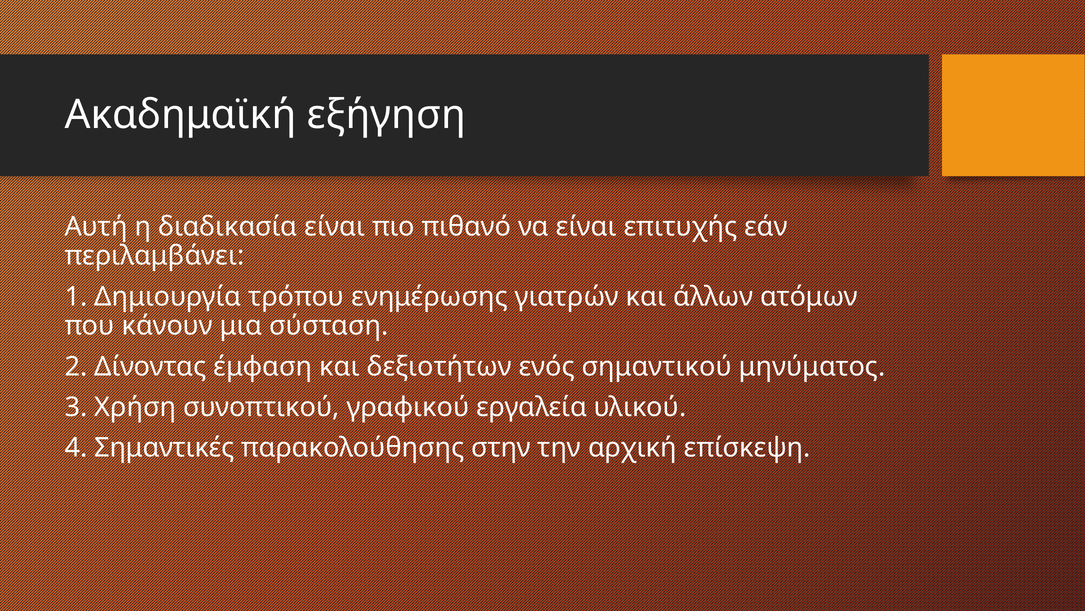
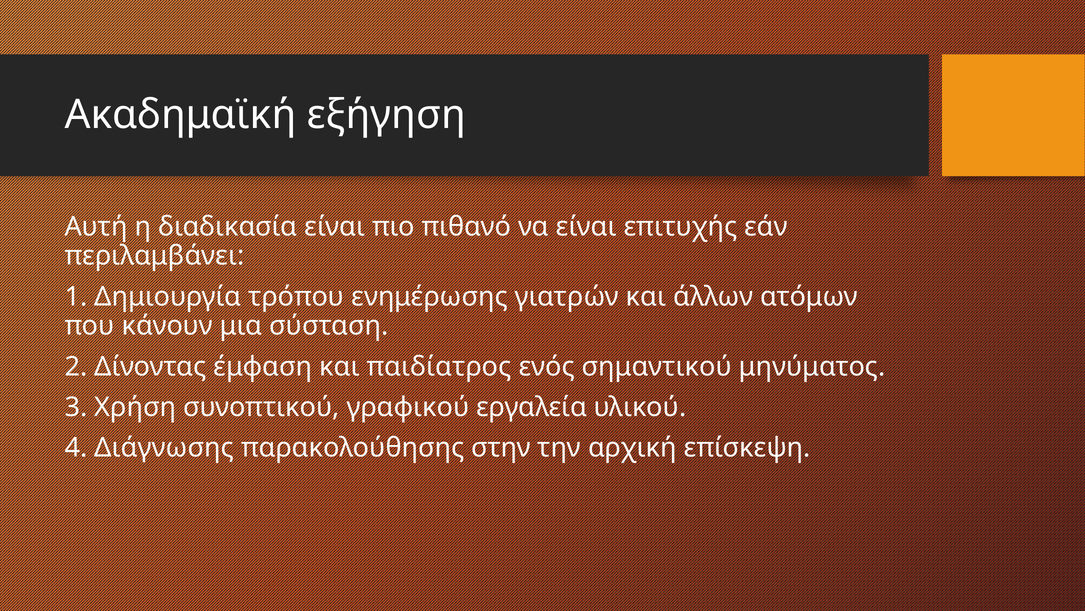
δεξιοτήτων: δεξιοτήτων -> παιδίατρος
Σημαντικές: Σημαντικές -> Διάγνωσης
